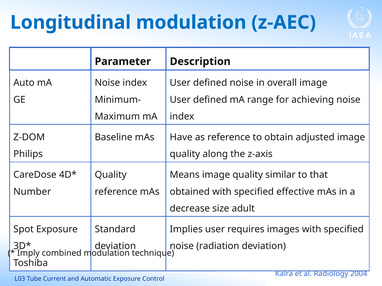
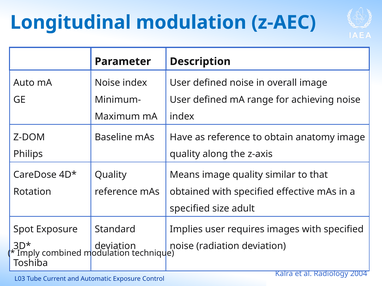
adjusted: adjusted -> anatomy
Number: Number -> Rotation
decrease at (190, 209): decrease -> specified
